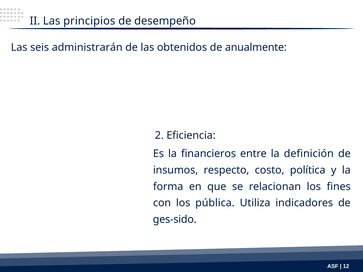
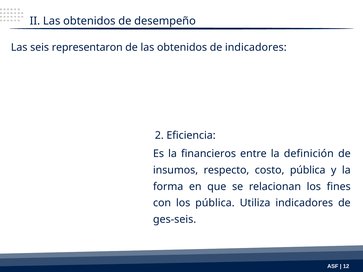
II Las principios: principios -> obtenidos
administrarán: administrarán -> representaron
de anualmente: anualmente -> indicadores
costo política: política -> pública
ges-sido: ges-sido -> ges-seis
